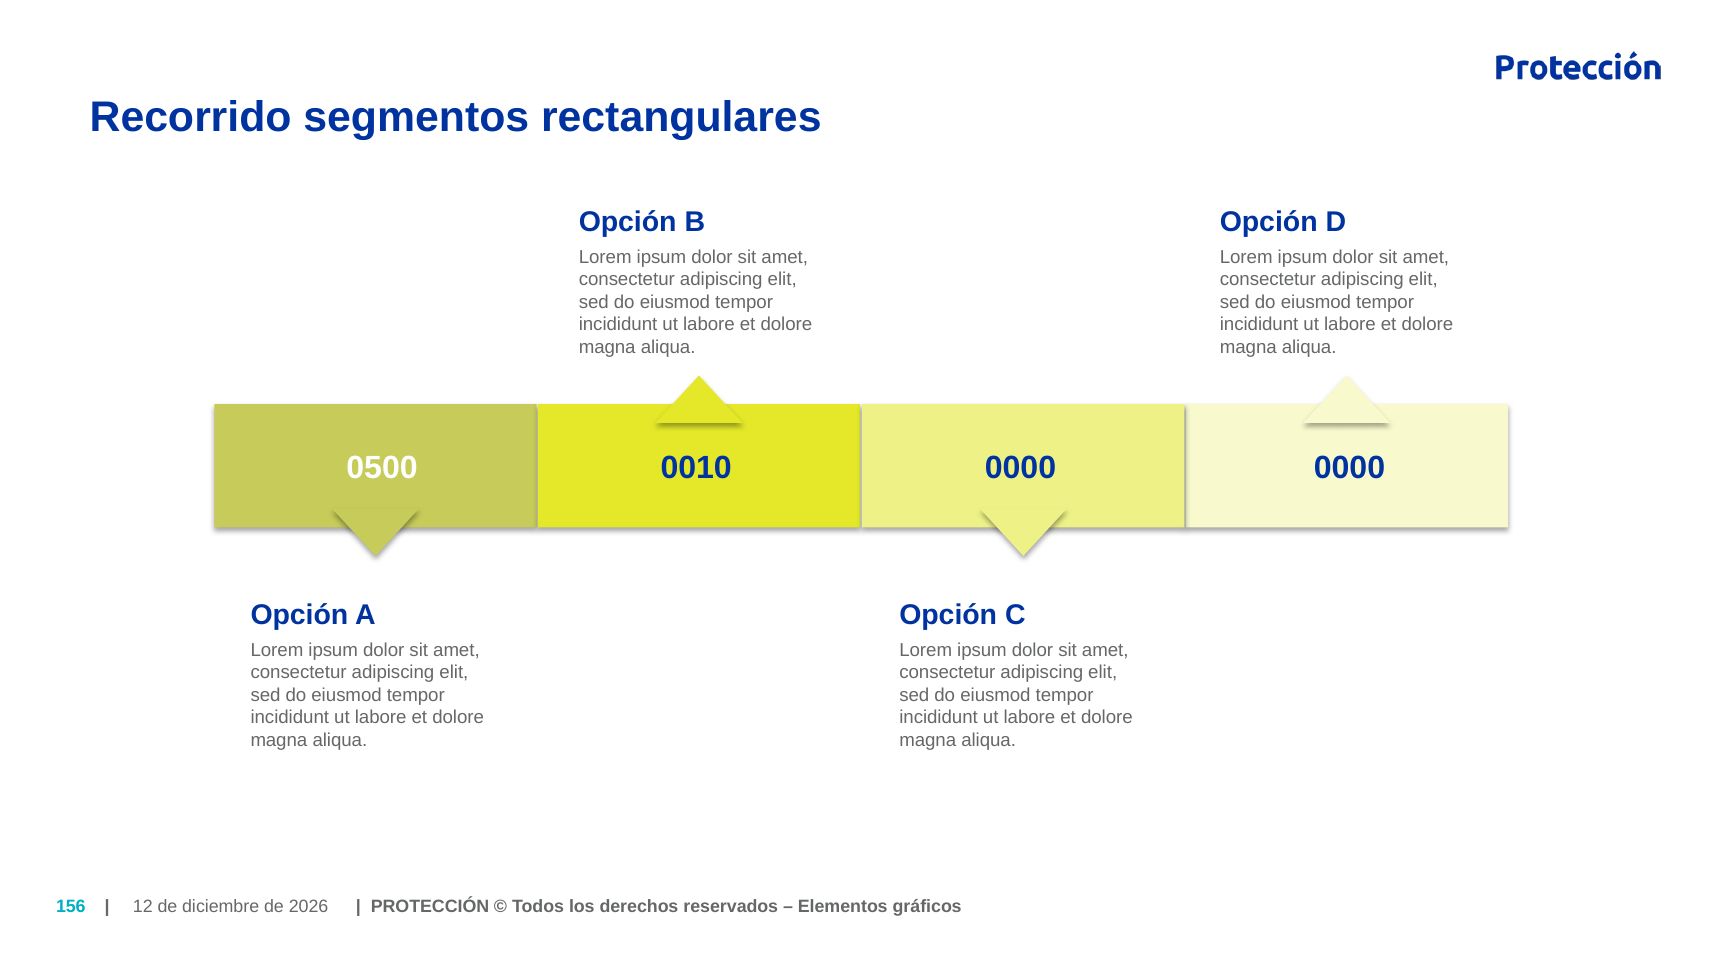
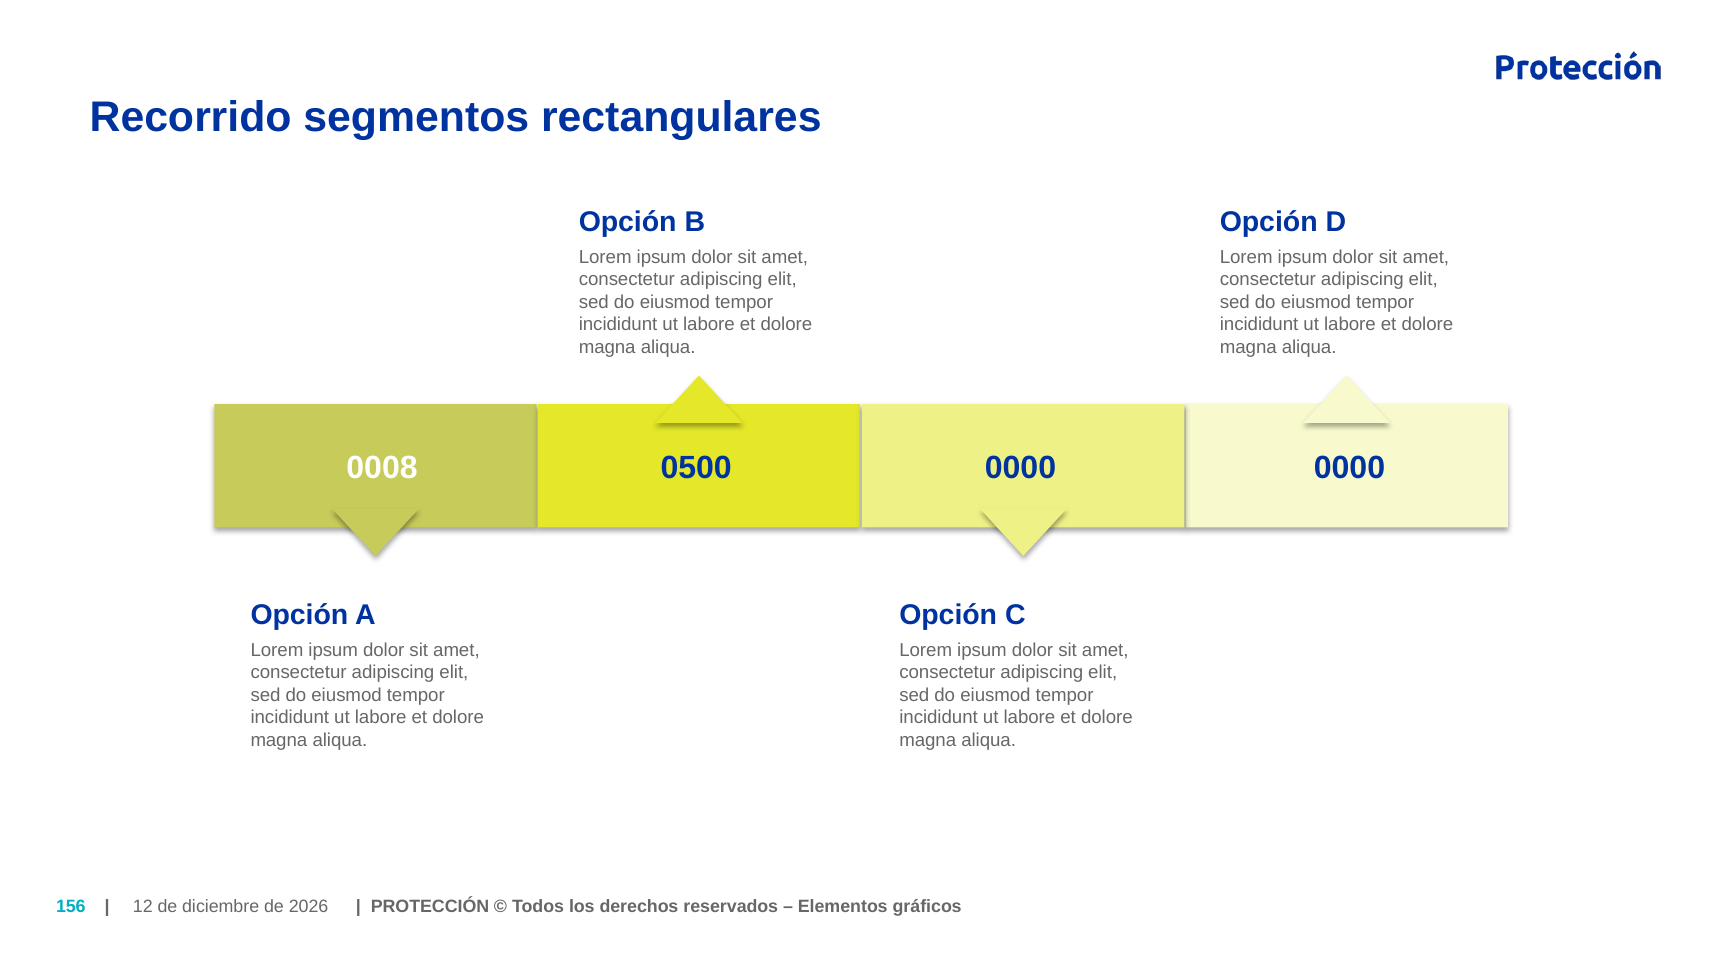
0500: 0500 -> 0008
0010: 0010 -> 0500
